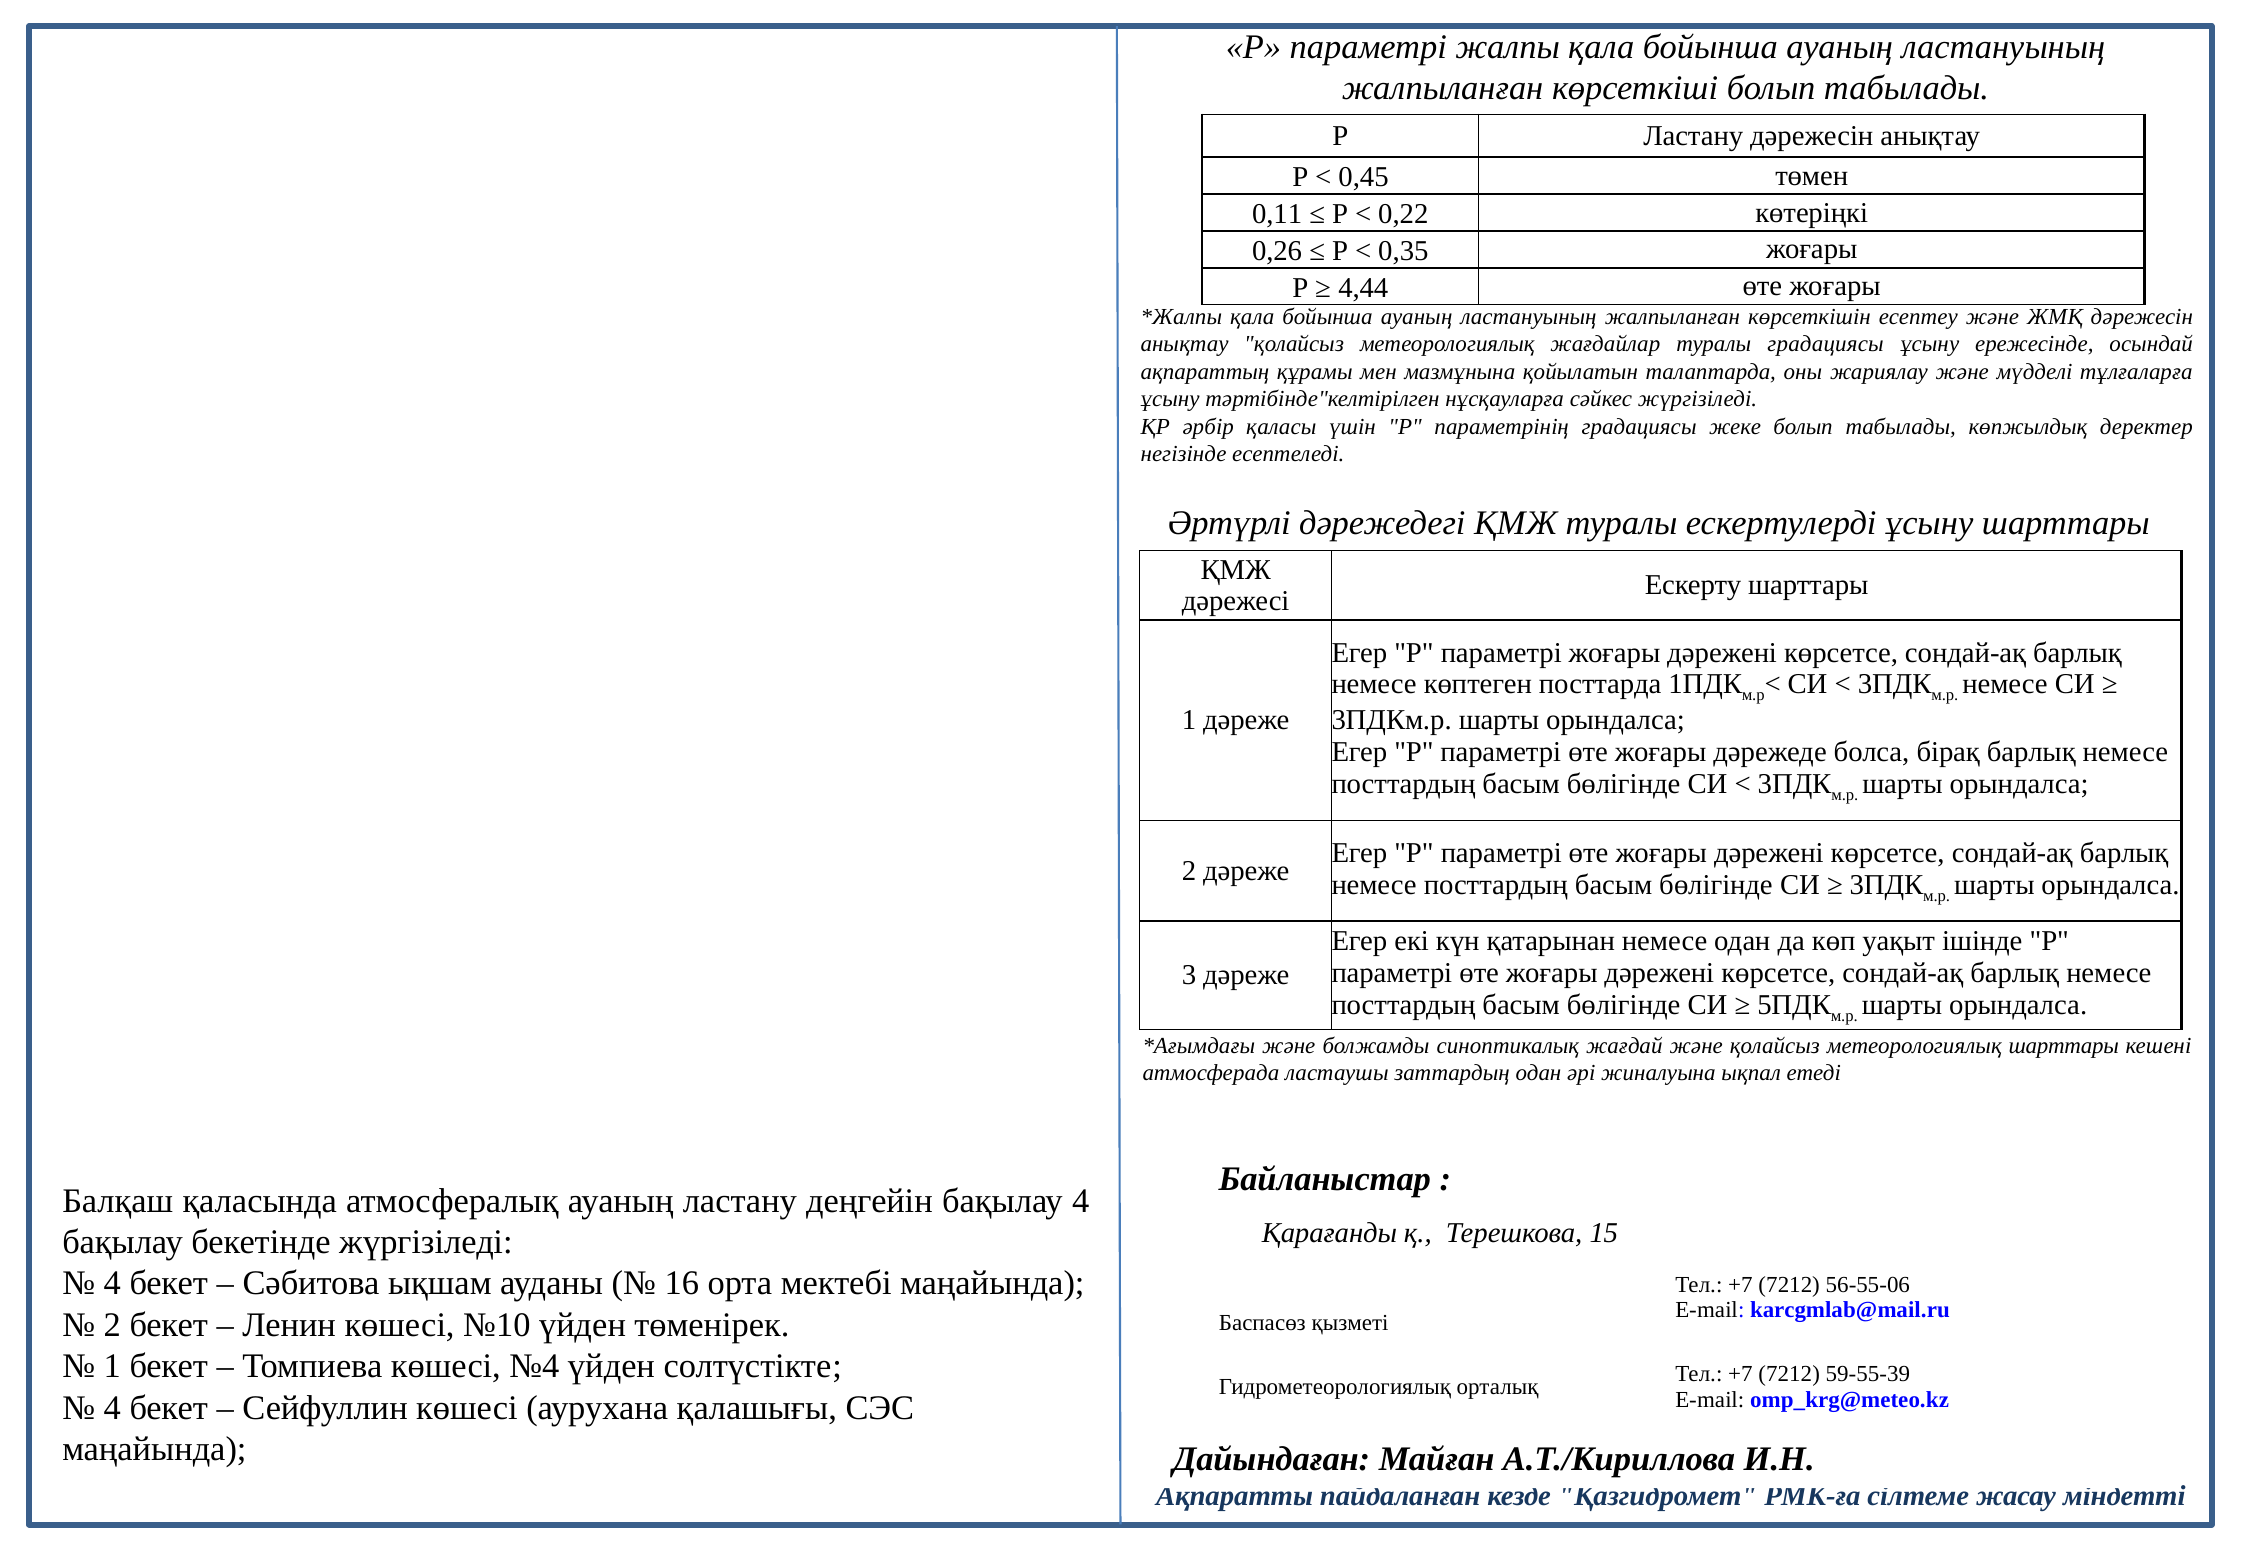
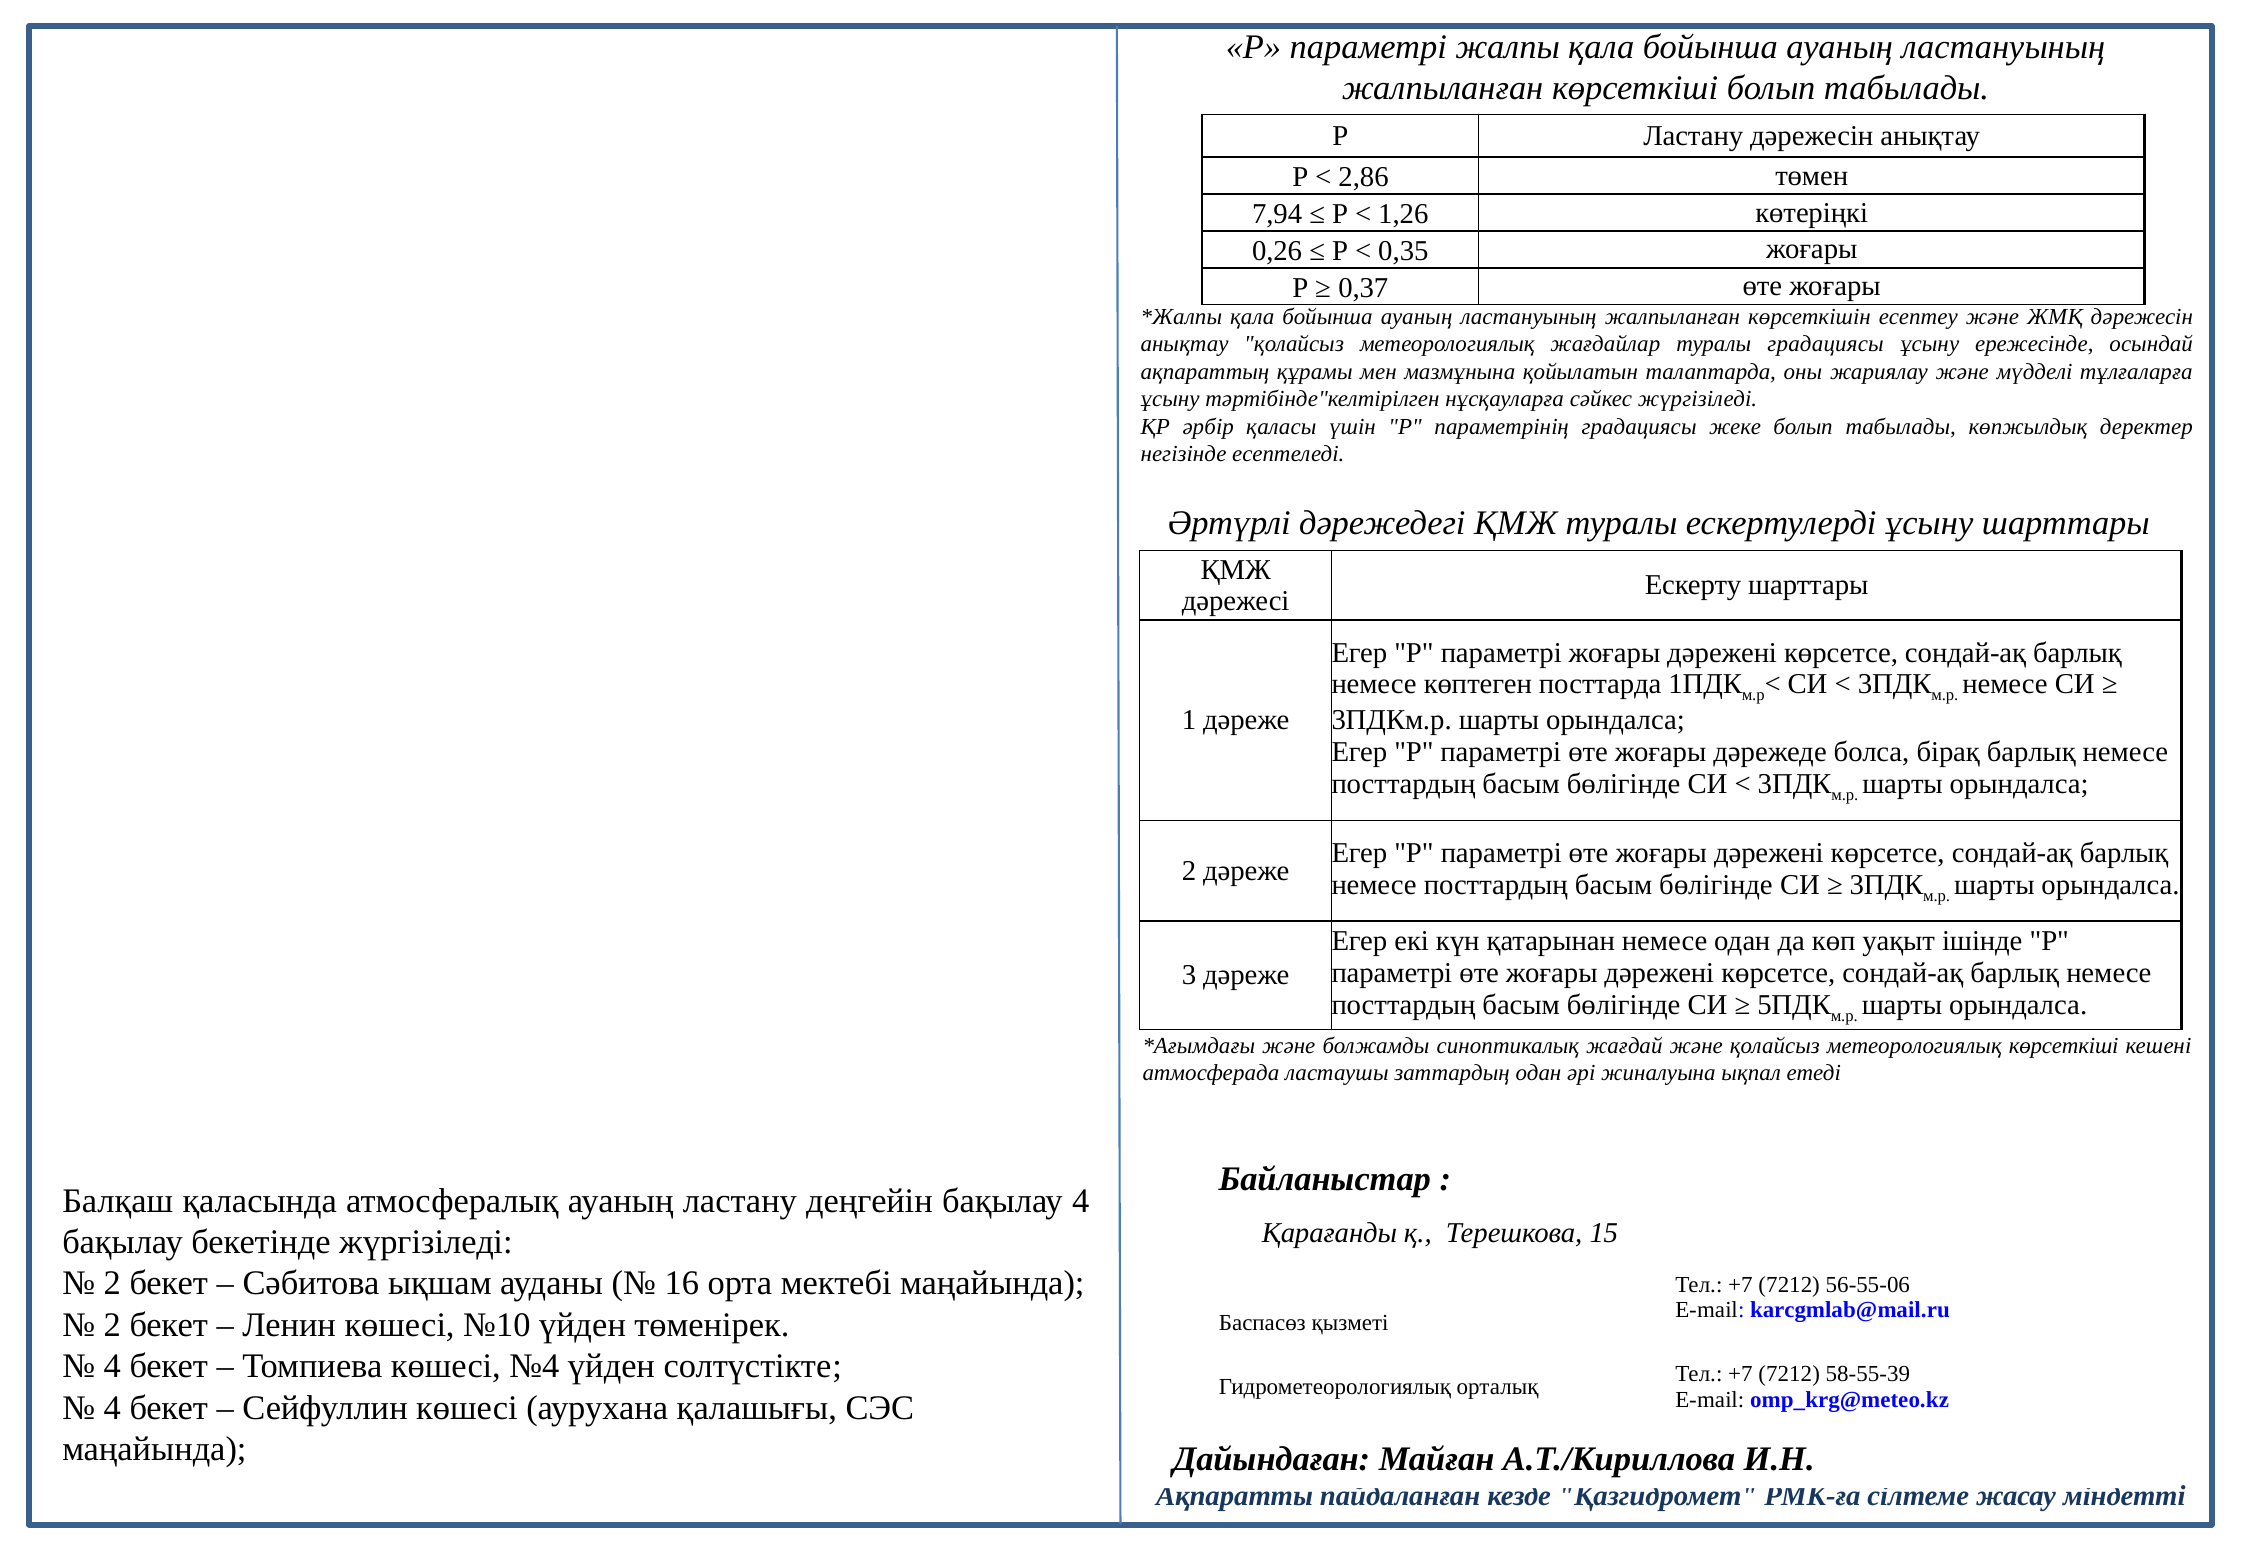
0,45: 0,45 -> 2,86
0,11: 0,11 -> 7,94
0,22: 0,22 -> 1,26
4,44: 4,44 -> 0,37
метеорологиялық шарттары: шарттары -> көрсеткіші
4 at (112, 1284): 4 -> 2
1 at (112, 1367): 1 -> 4
59-55-39: 59-55-39 -> 58-55-39
